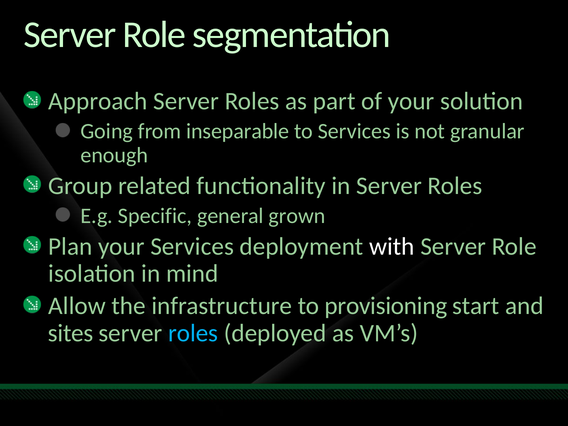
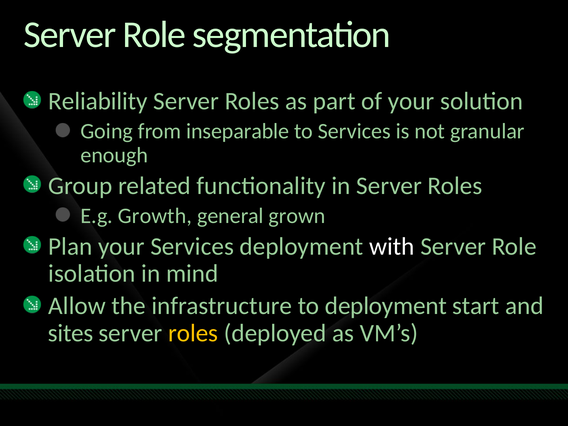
Approach: Approach -> Reliability
Specific: Specific -> Growth
to provisioning: provisioning -> deployment
roles at (193, 333) colour: light blue -> yellow
